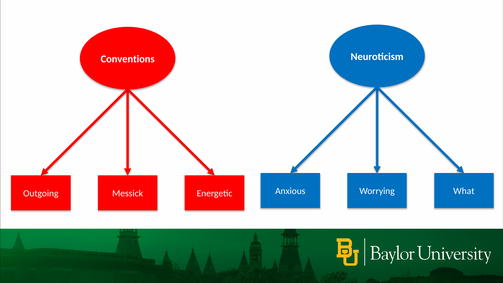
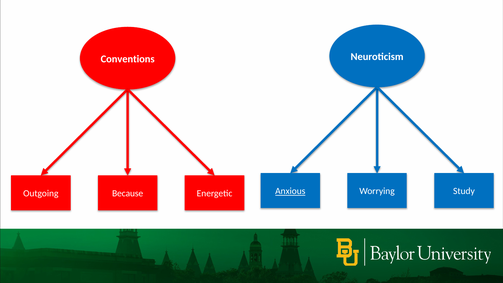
Anxious underline: none -> present
What: What -> Study
Messick: Messick -> Because
